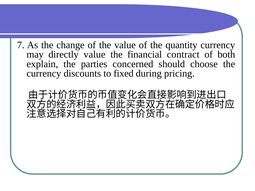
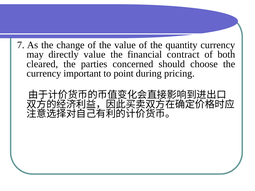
explain: explain -> cleared
discounts: discounts -> important
fixed: fixed -> point
